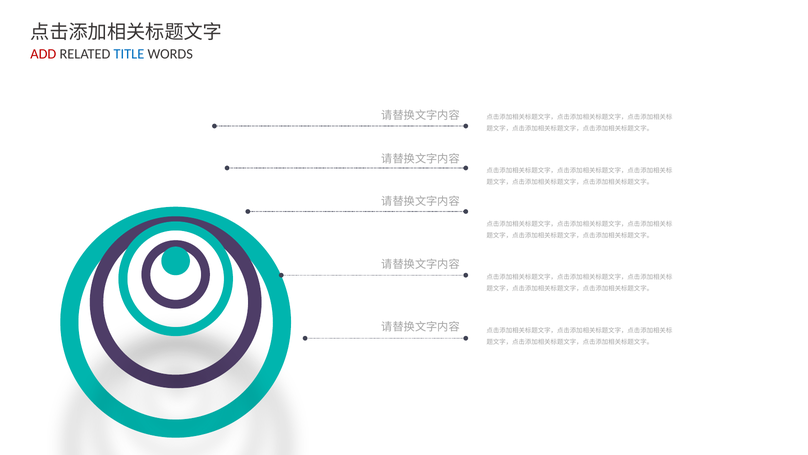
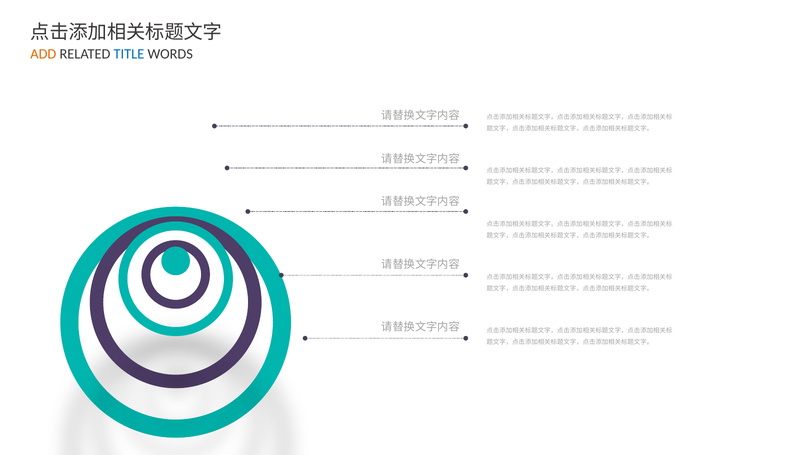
ADD colour: red -> orange
